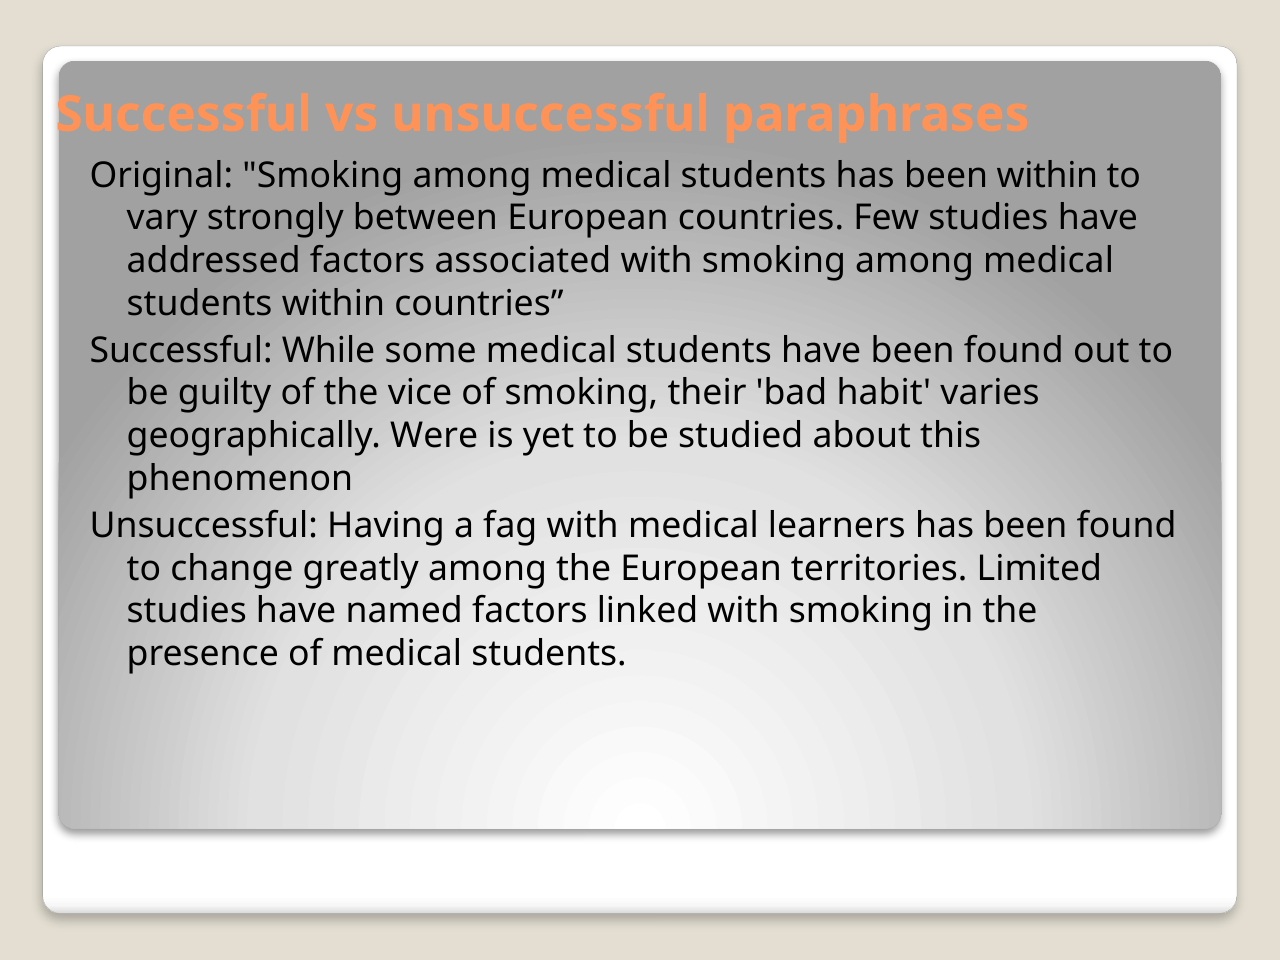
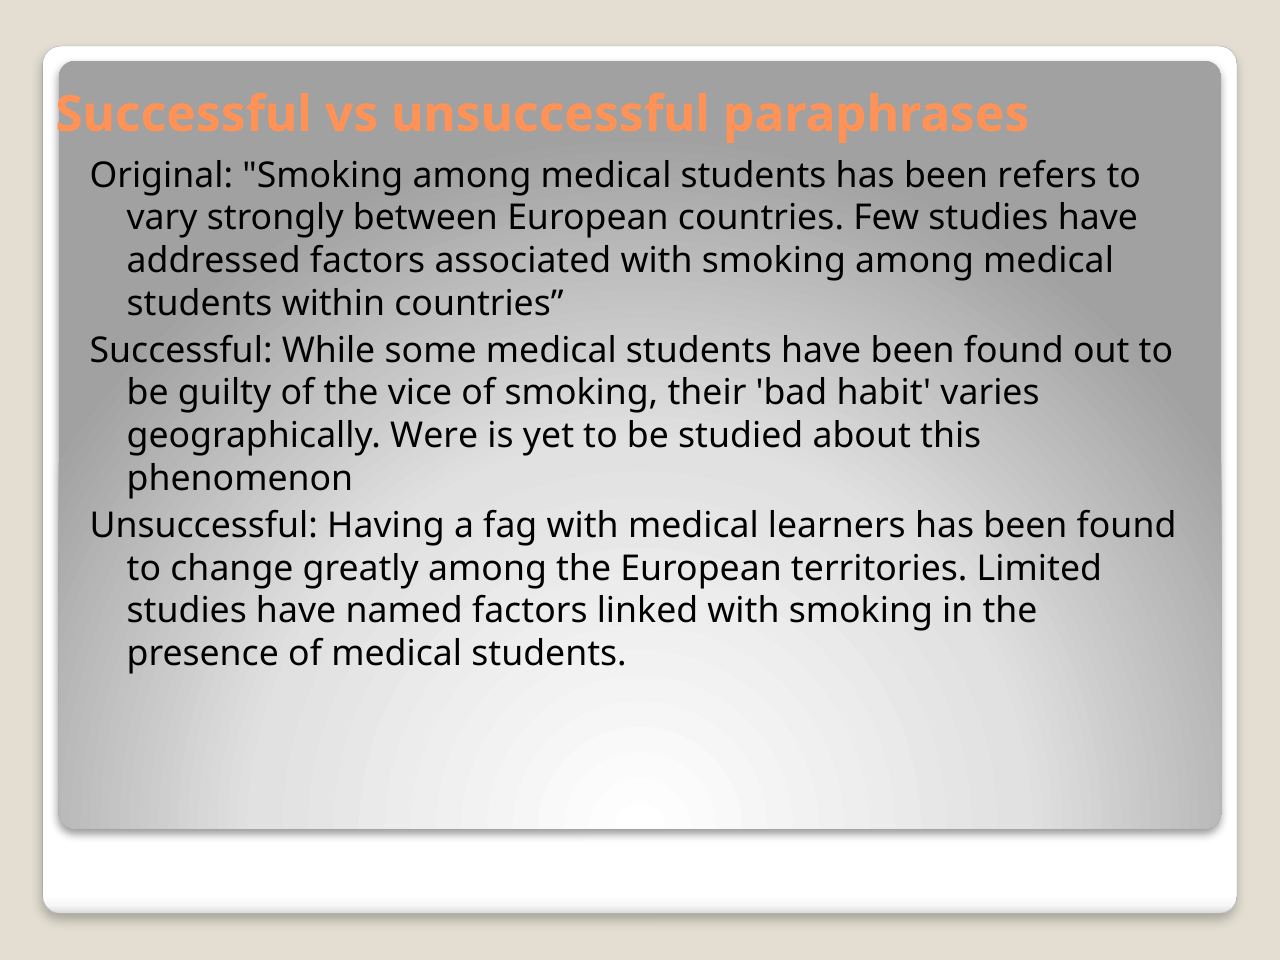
been within: within -> refers
